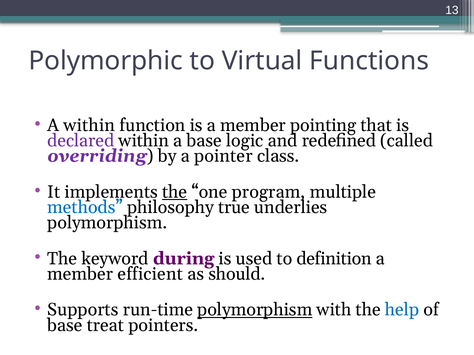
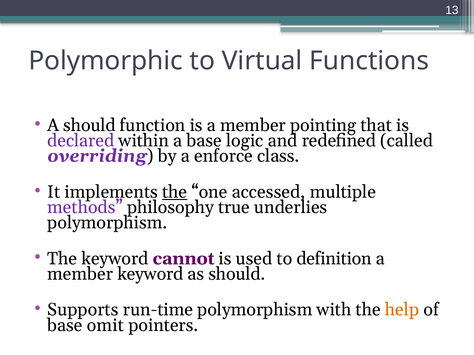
A within: within -> should
pointer: pointer -> enforce
program: program -> accessed
methods colour: blue -> purple
during: during -> cannot
member efficient: efficient -> keyword
polymorphism at (255, 310) underline: present -> none
help colour: blue -> orange
treat: treat -> omit
